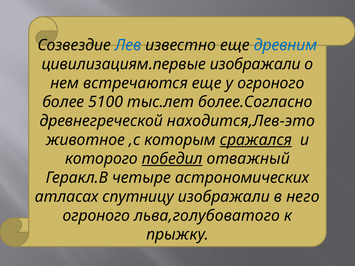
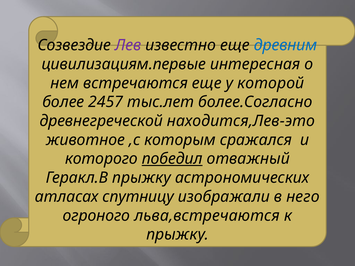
Лев colour: blue -> purple
цивилизациям.первые изображали: изображали -> интересная
у огроного: огроного -> которой
5100: 5100 -> 2457
сражался underline: present -> none
Геракл.В четыре: четыре -> прыжку
льва,голубоватого: льва,голубоватого -> льва,встречаются
